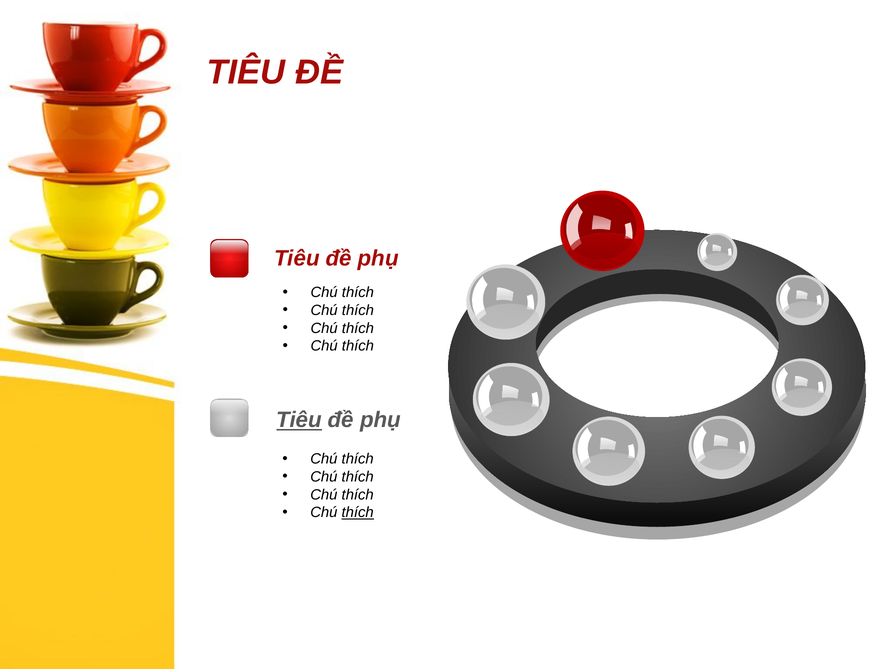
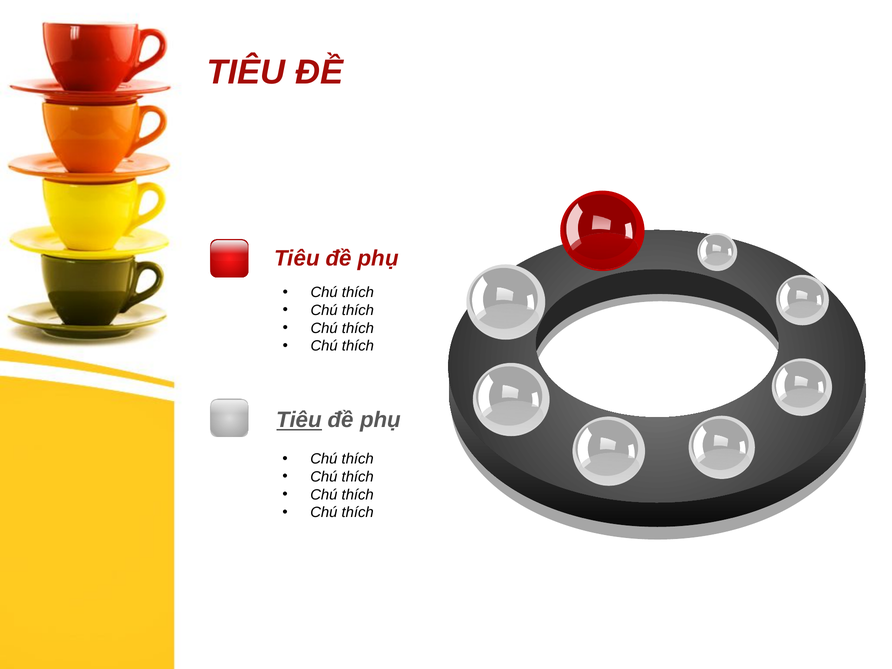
thích at (358, 513) underline: present -> none
